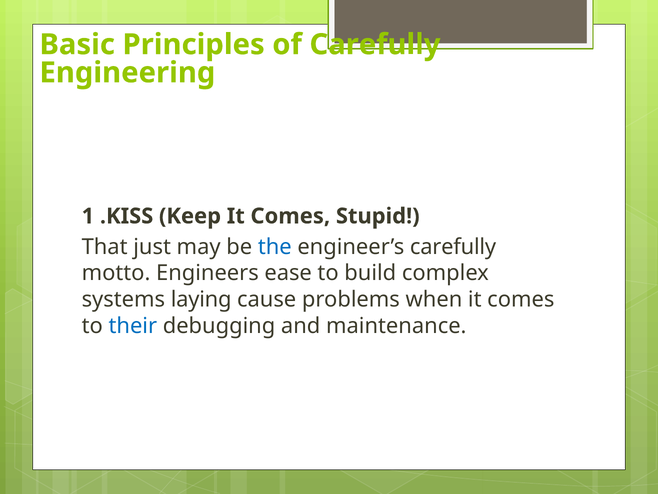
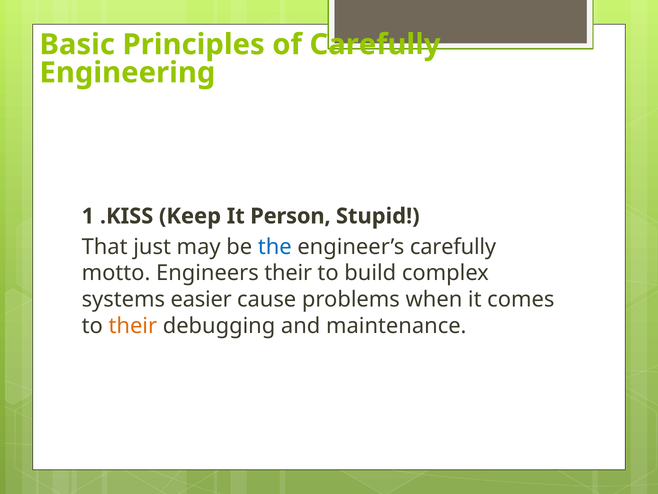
Keep It Comes: Comes -> Person
Engineers ease: ease -> their
laying: laying -> easier
their at (133, 326) colour: blue -> orange
